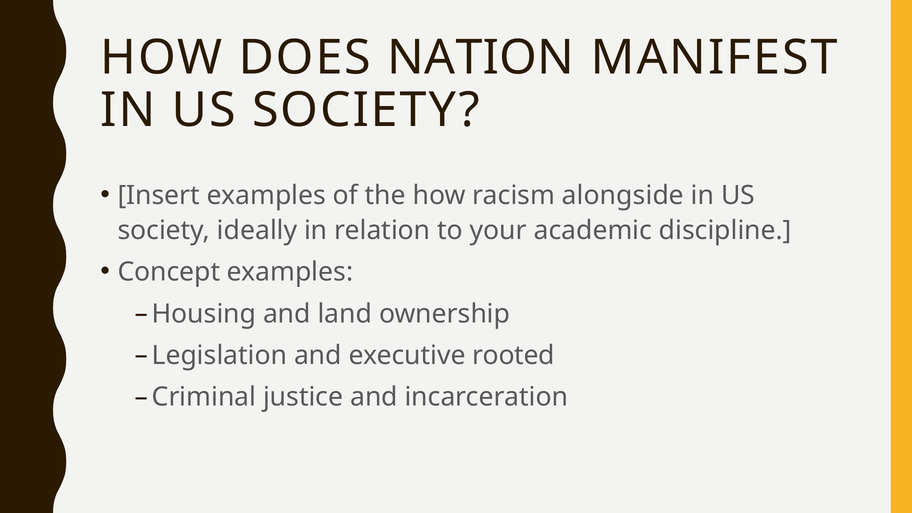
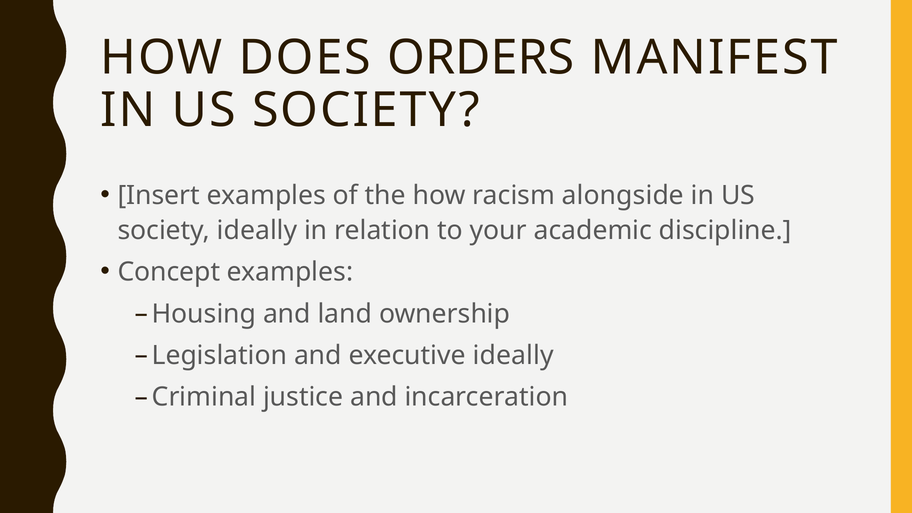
NATION: NATION -> ORDERS
executive rooted: rooted -> ideally
